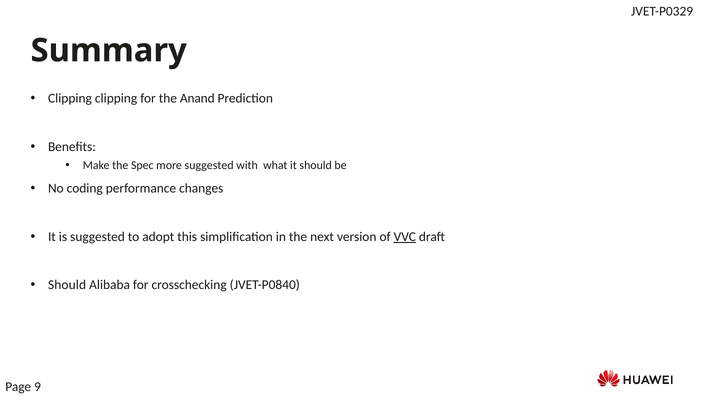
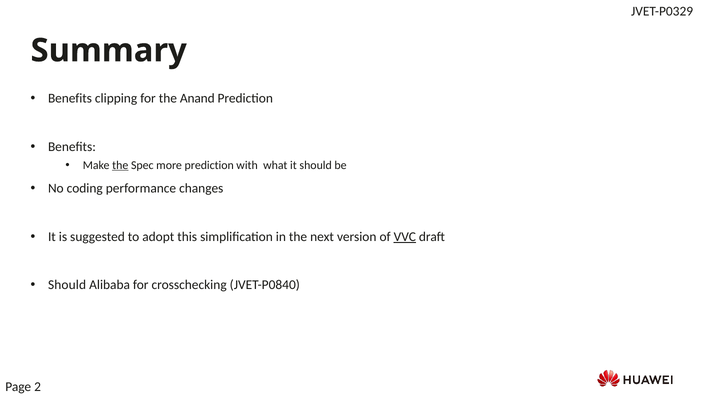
Clipping at (70, 98): Clipping -> Benefits
the at (120, 165) underline: none -> present
more suggested: suggested -> prediction
9: 9 -> 2
